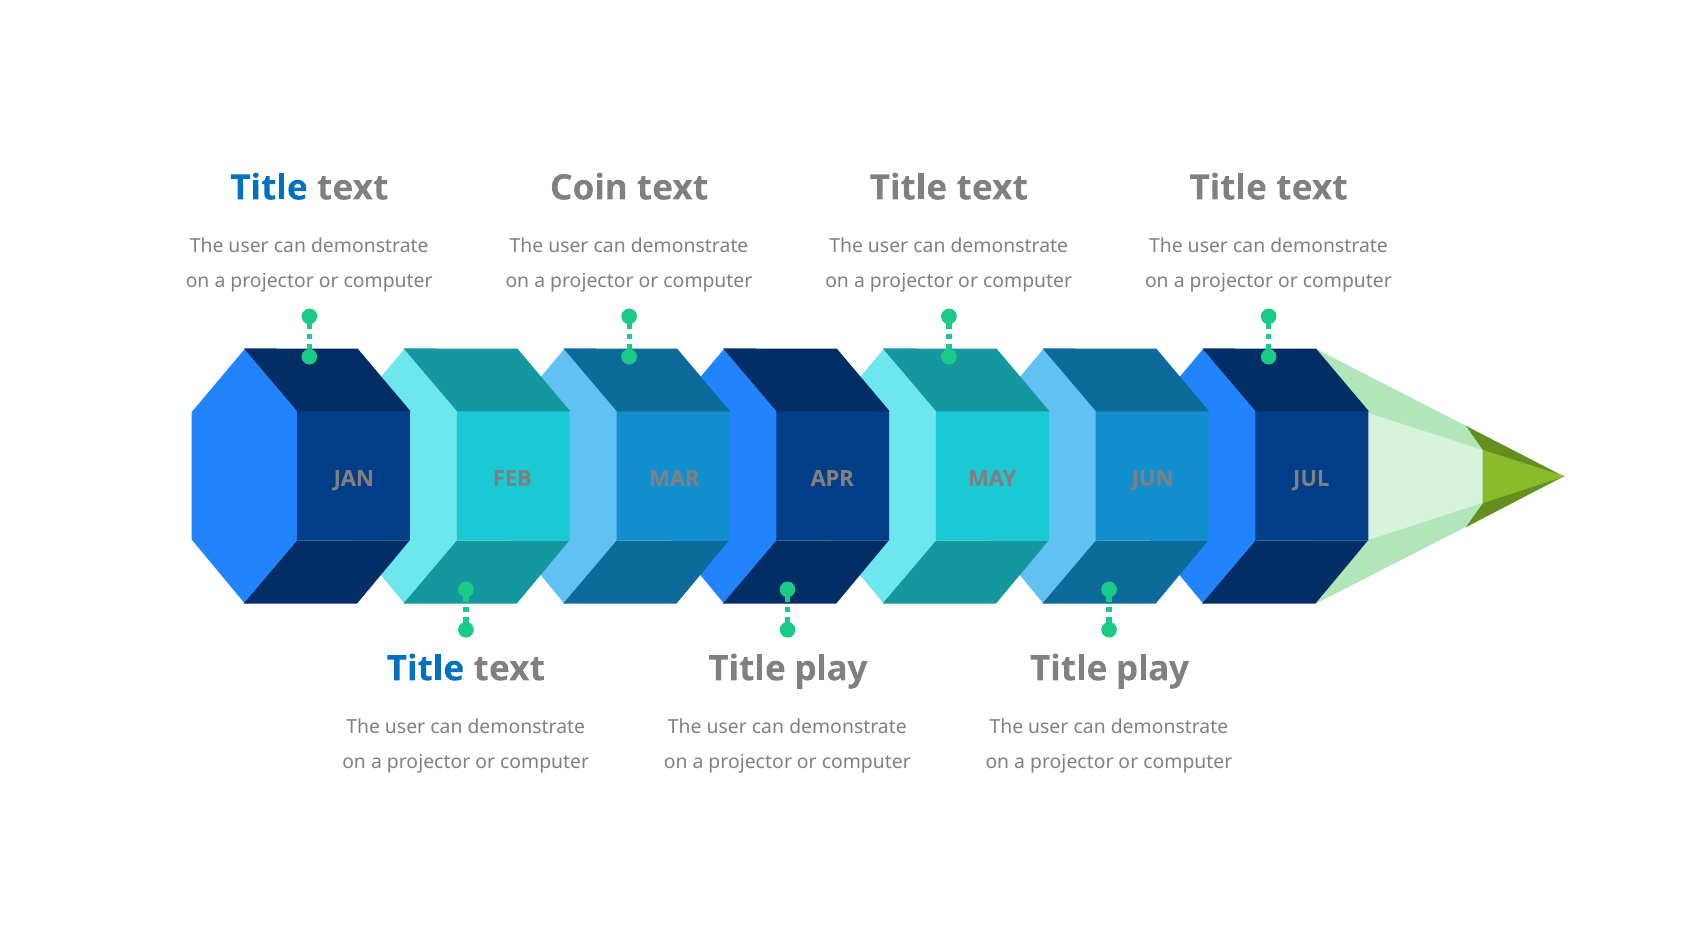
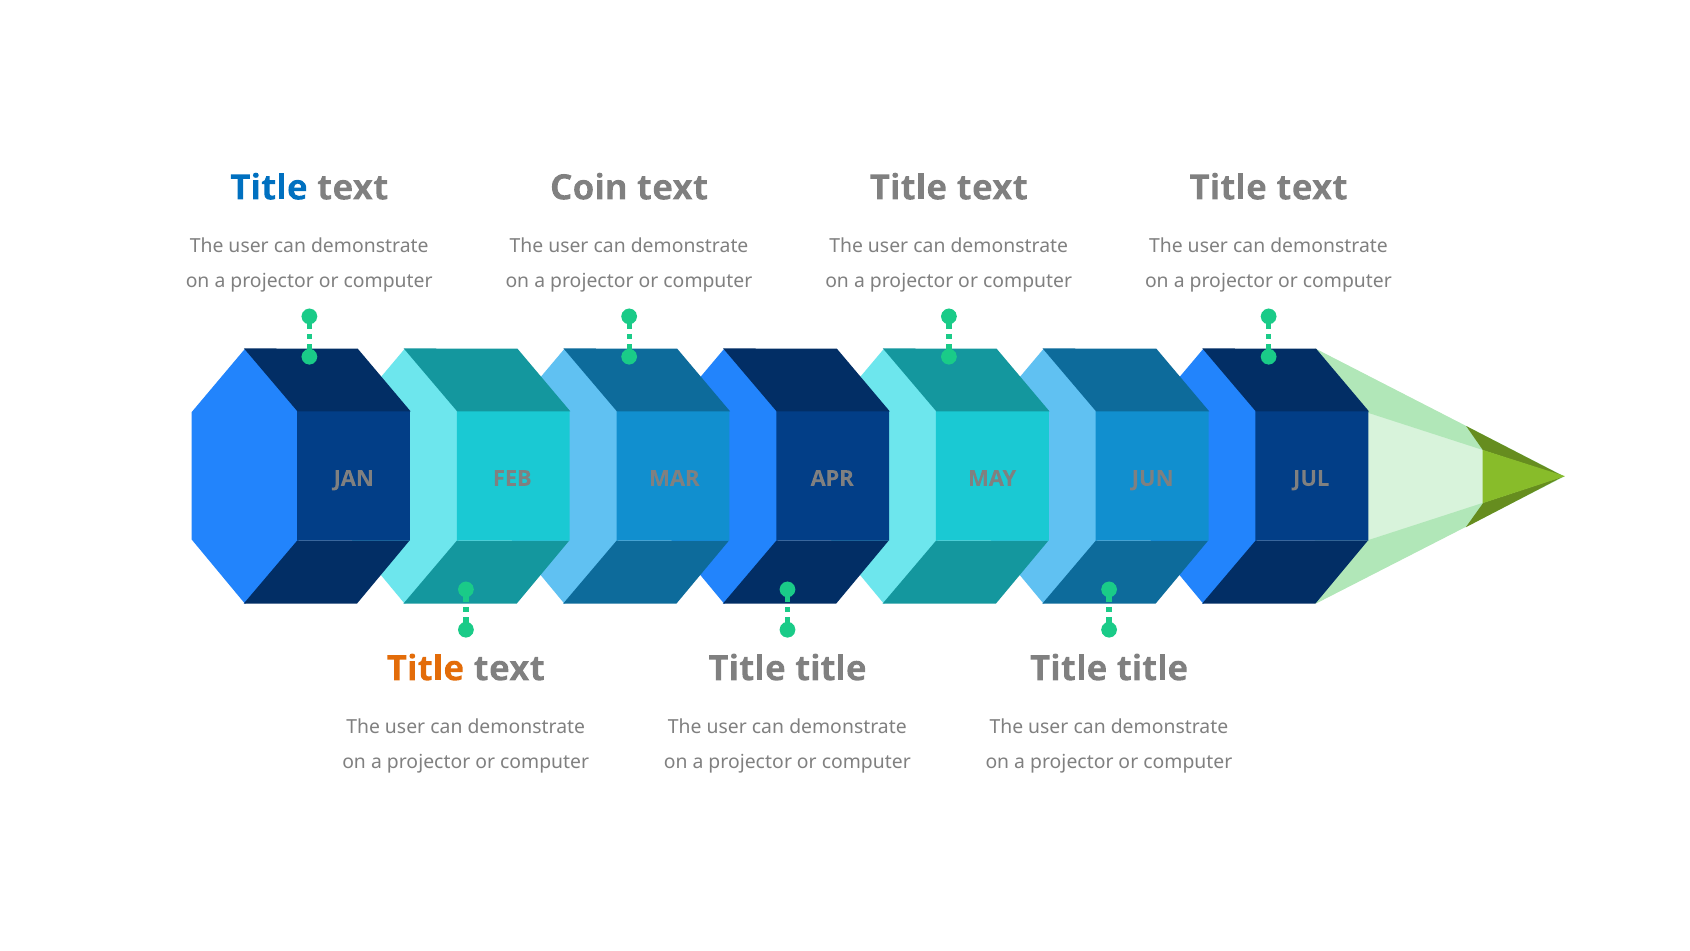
Title at (426, 668) colour: blue -> orange
play at (831, 668): play -> title
play at (1153, 668): play -> title
